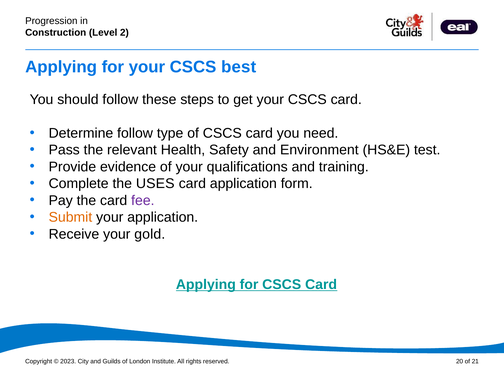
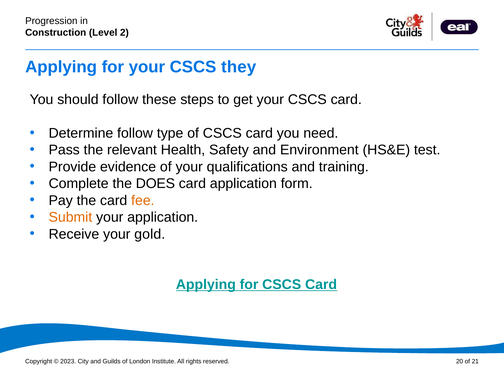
best: best -> they
USES: USES -> DOES
fee colour: purple -> orange
